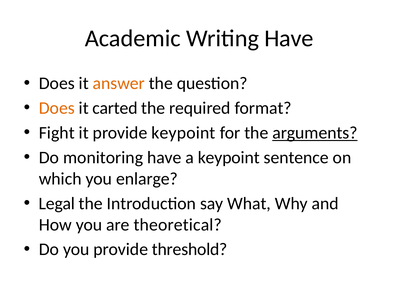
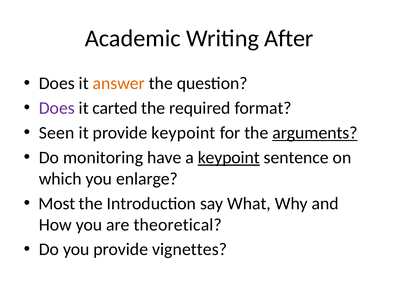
Writing Have: Have -> After
Does at (57, 108) colour: orange -> purple
Fight: Fight -> Seen
keypoint at (229, 158) underline: none -> present
Legal: Legal -> Most
threshold: threshold -> vignettes
